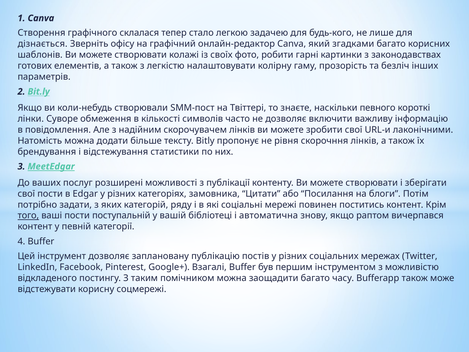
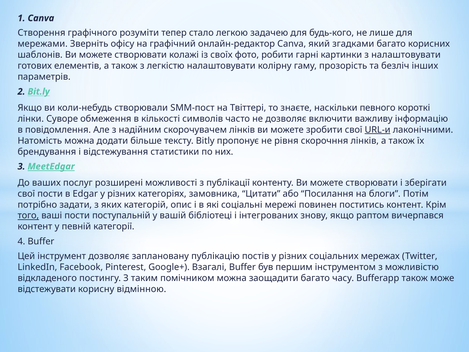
склалася: склалася -> розуміти
дізнається: дізнається -> мережами
з законодавствах: законодавствах -> налаштовувати
URL-и underline: none -> present
ряду: ряду -> опис
автоматична: автоматична -> інтегрованих
соцмережі: соцмережі -> відмінною
